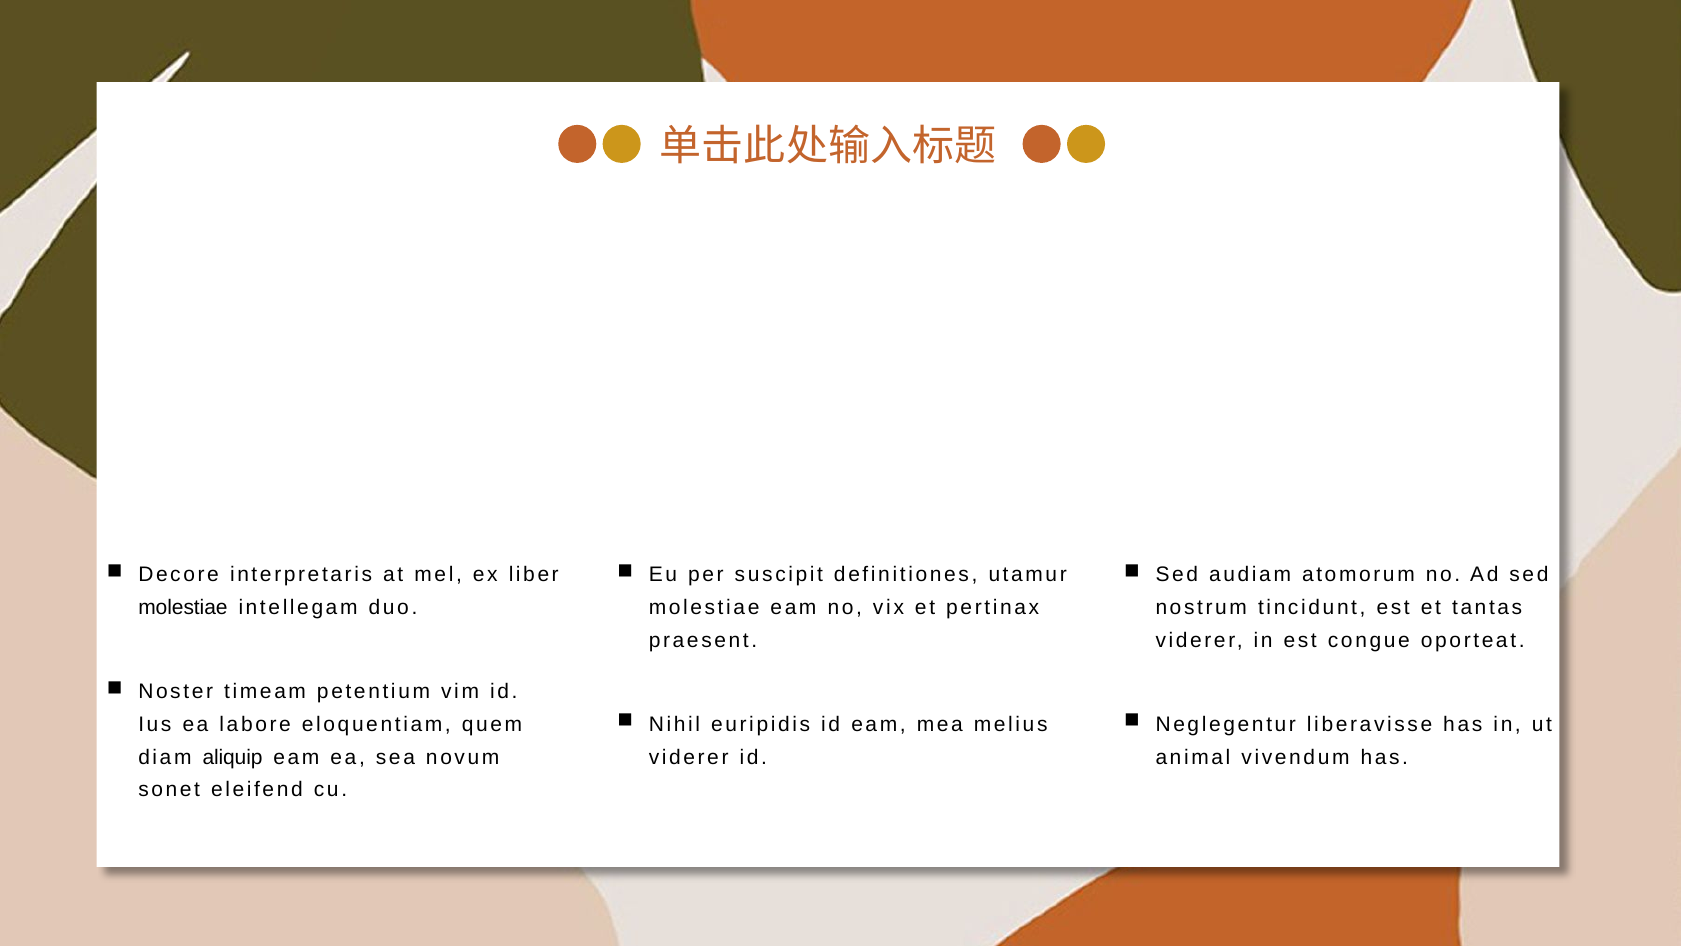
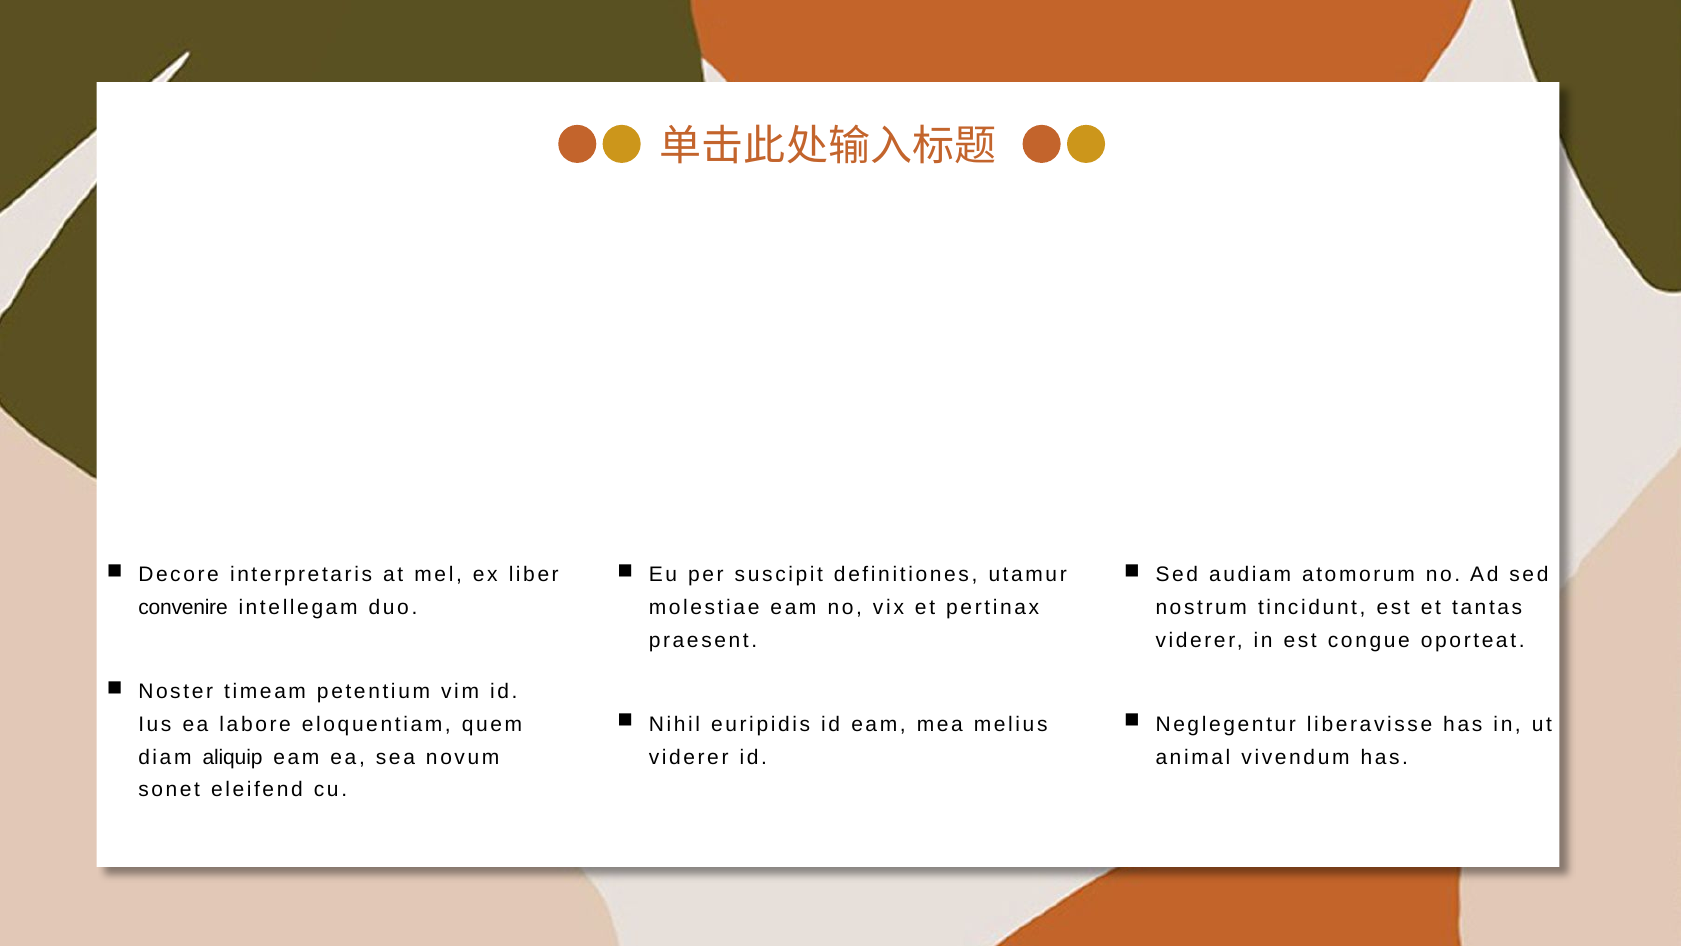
molestiae at (183, 607): molestiae -> convenire
